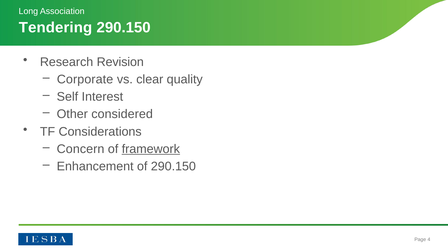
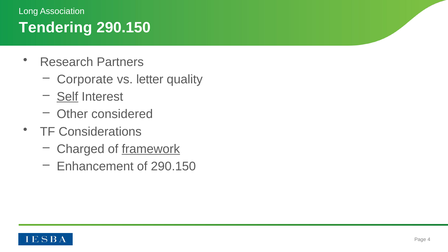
Revision: Revision -> Partners
clear: clear -> letter
Self underline: none -> present
Concern: Concern -> Charged
